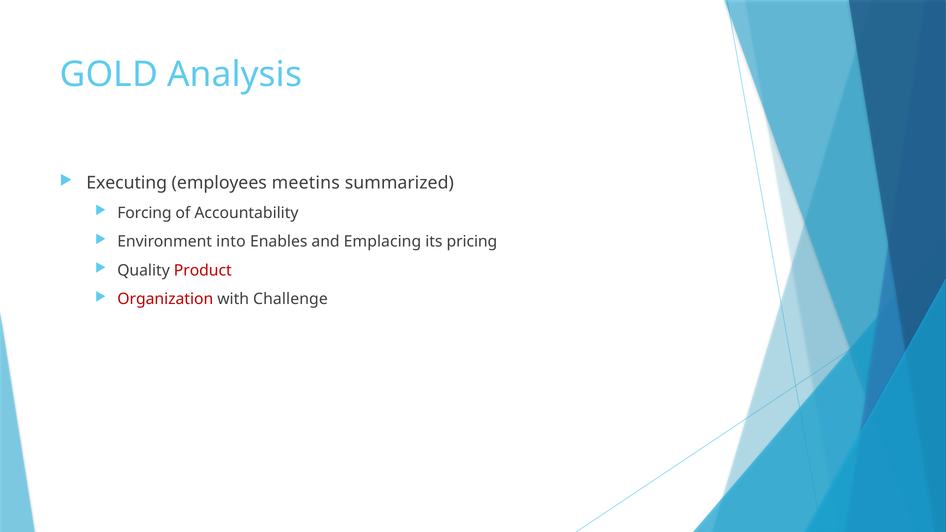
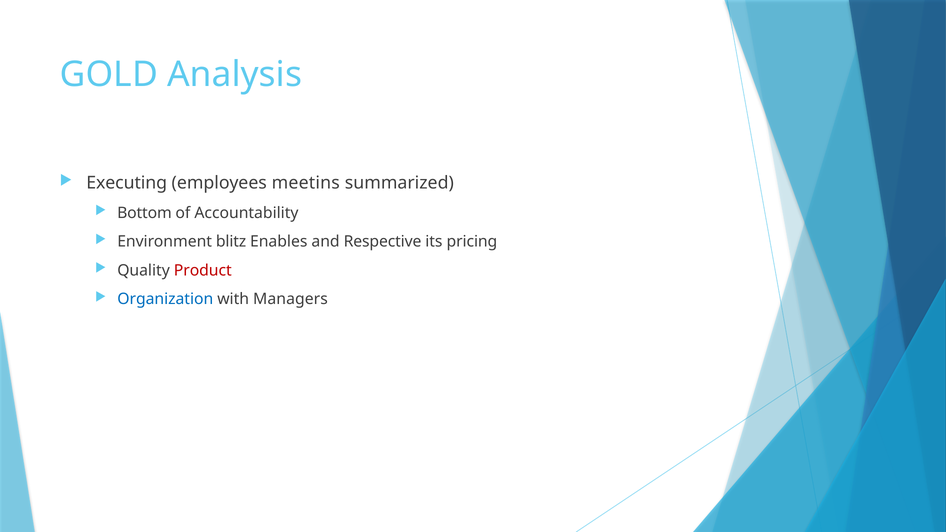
Forcing: Forcing -> Bottom
into: into -> blitz
Emplacing: Emplacing -> Respective
Organization colour: red -> blue
Challenge: Challenge -> Managers
